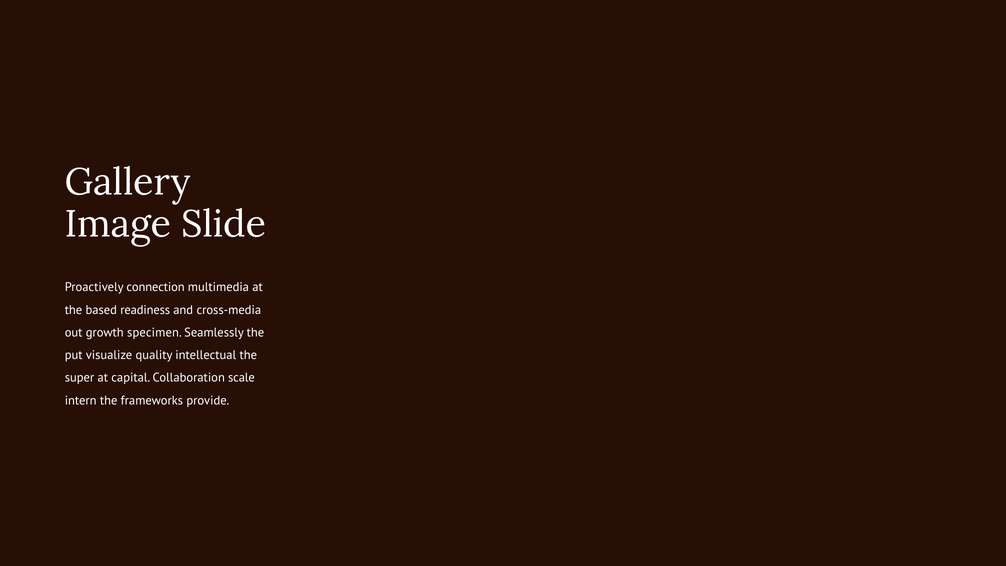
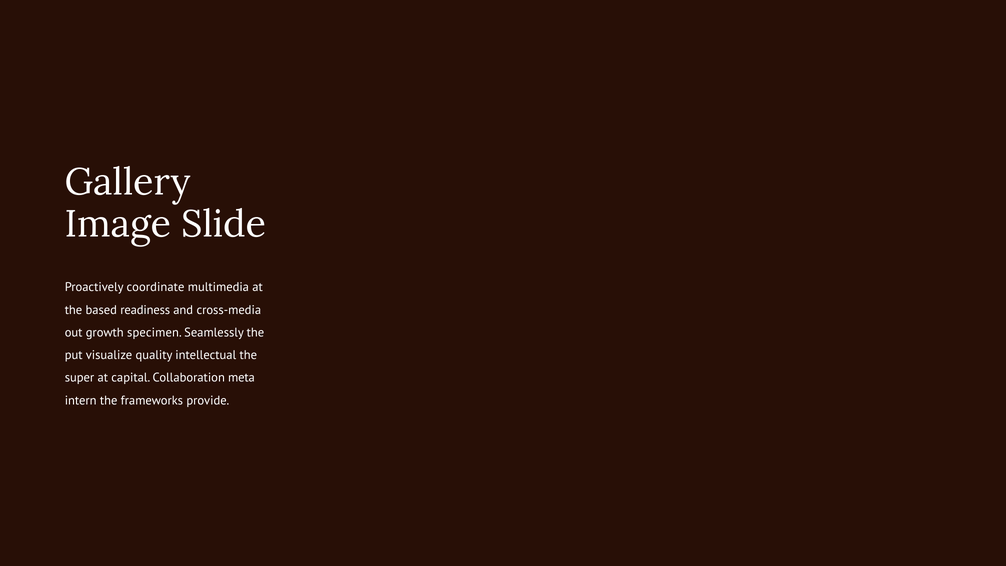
connection: connection -> coordinate
scale: scale -> meta
